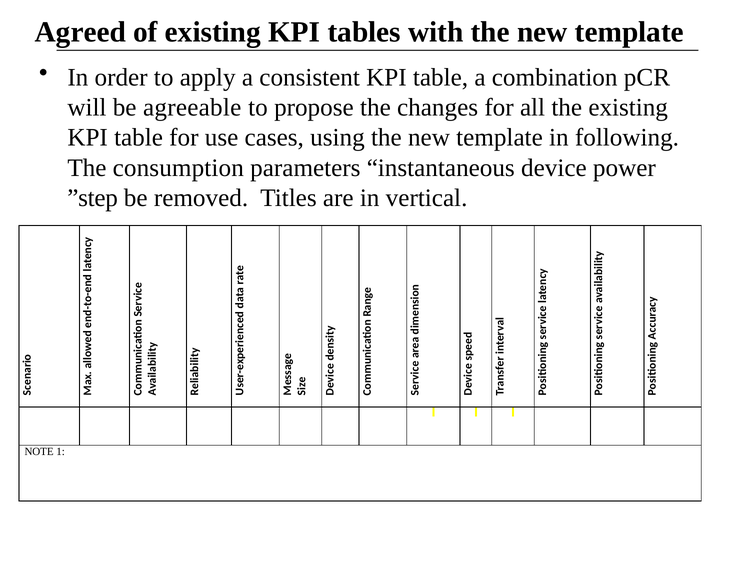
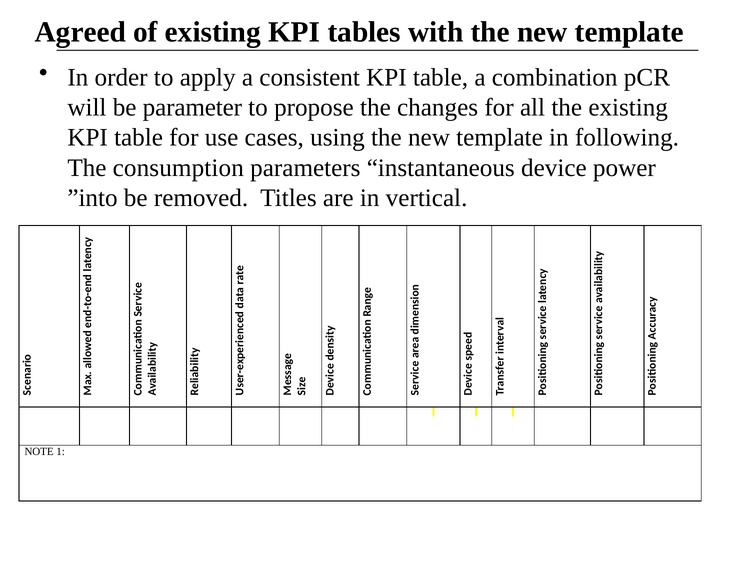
agreeable: agreeable -> parameter
”step: ”step -> ”into
